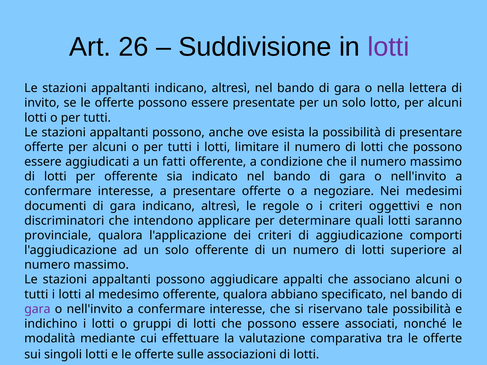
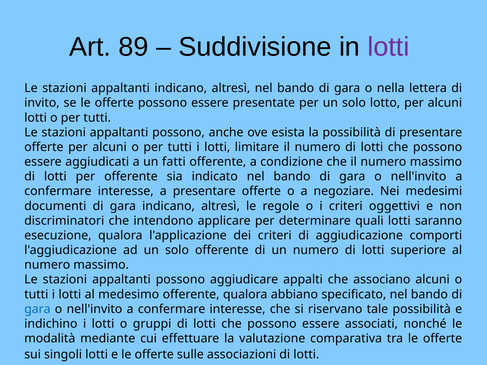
26: 26 -> 89
provinciale: provinciale -> esecuzione
gara at (37, 309) colour: purple -> blue
